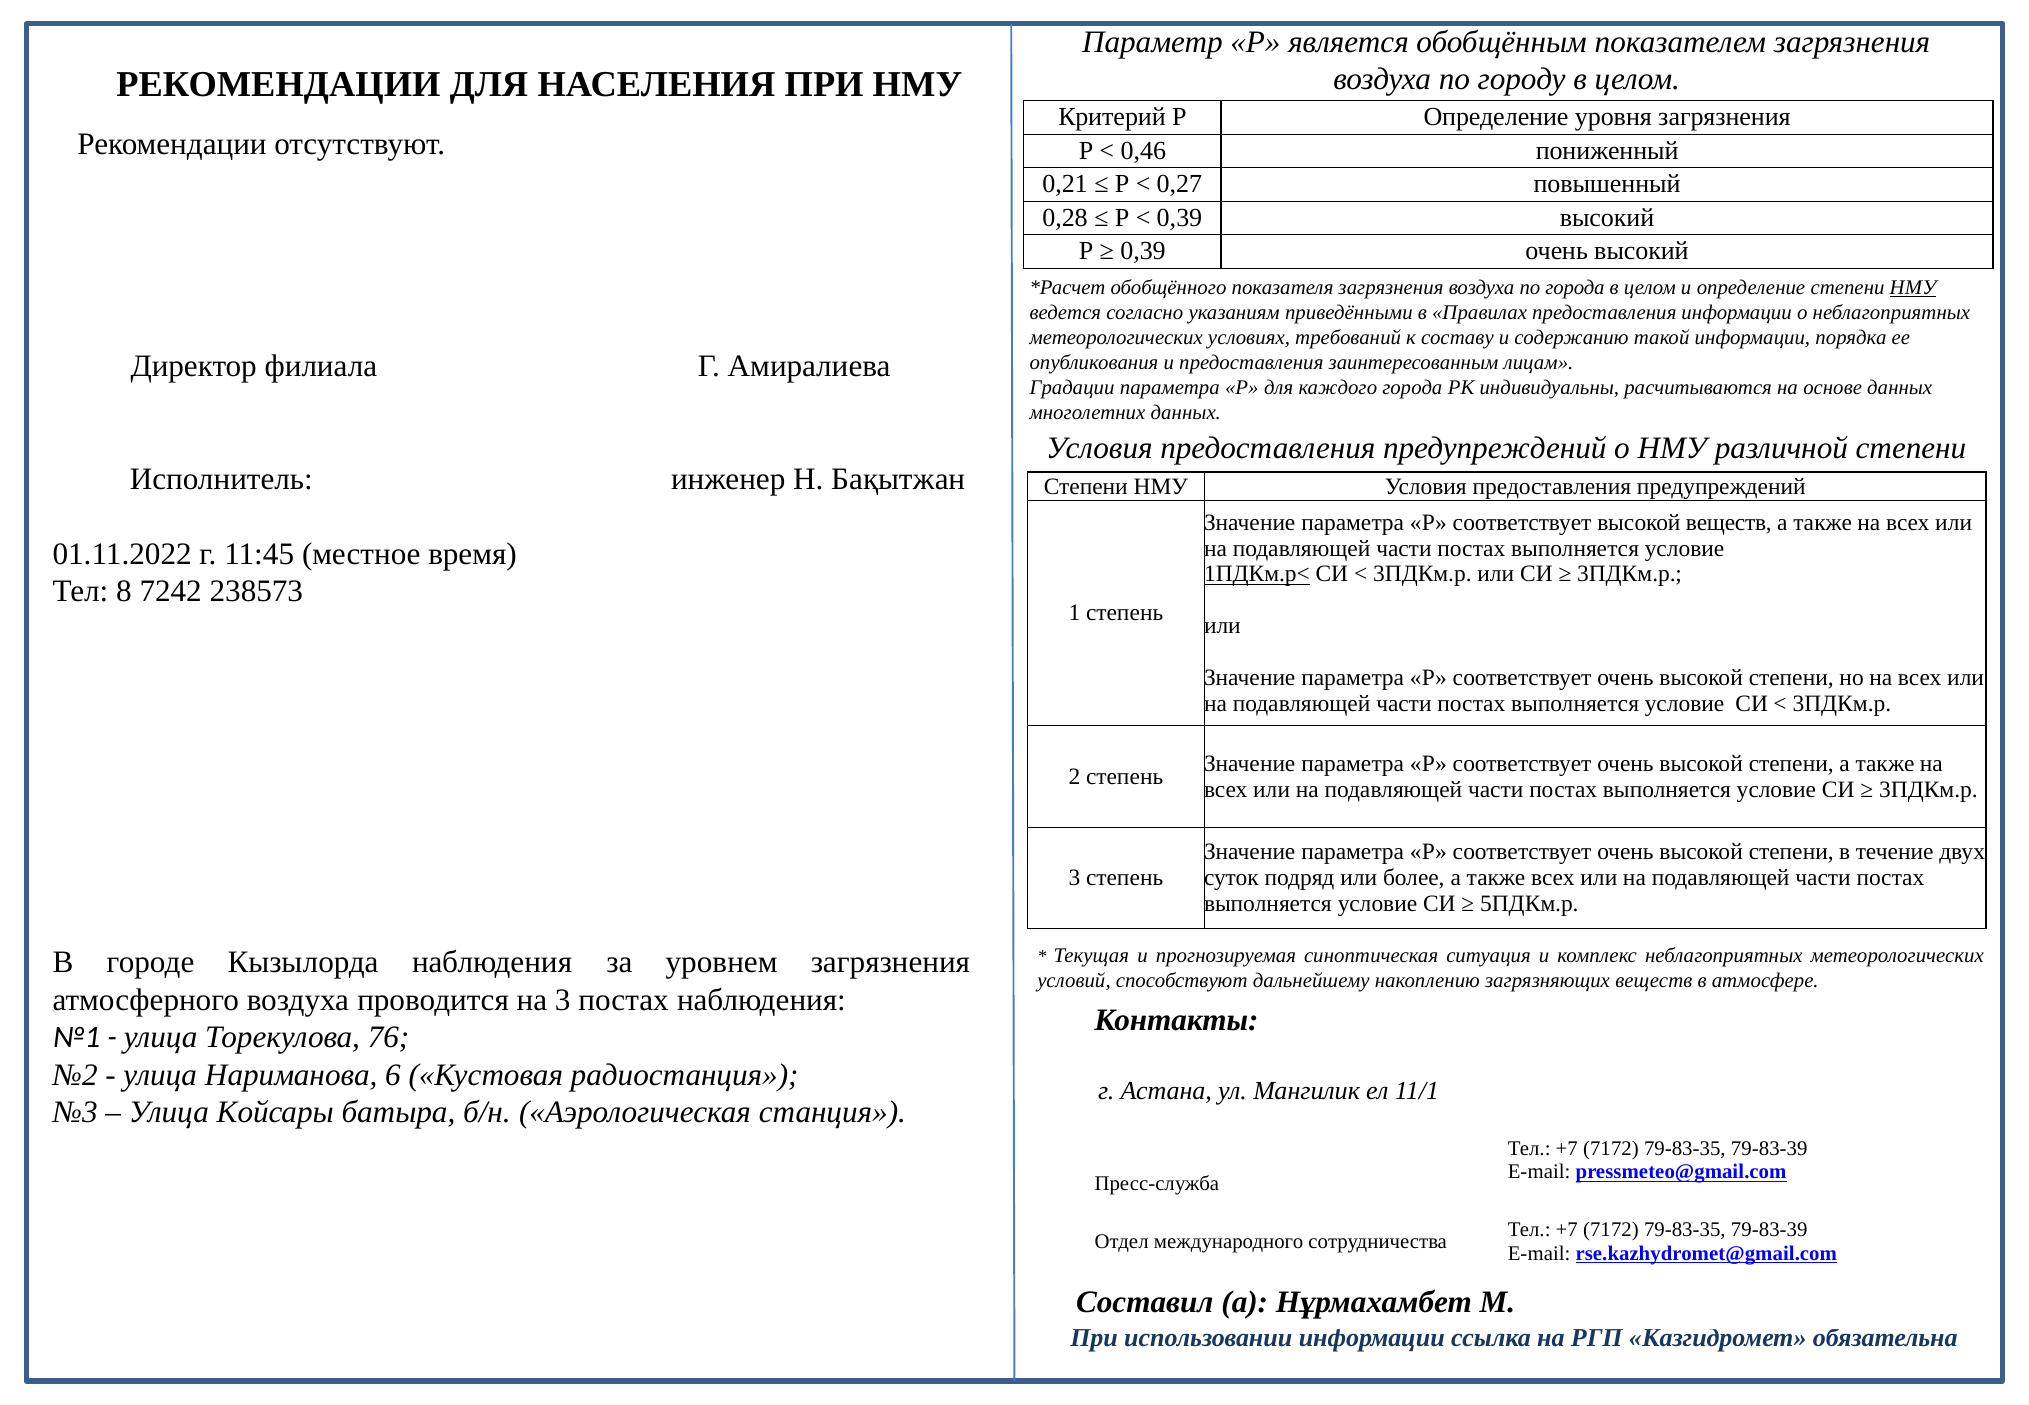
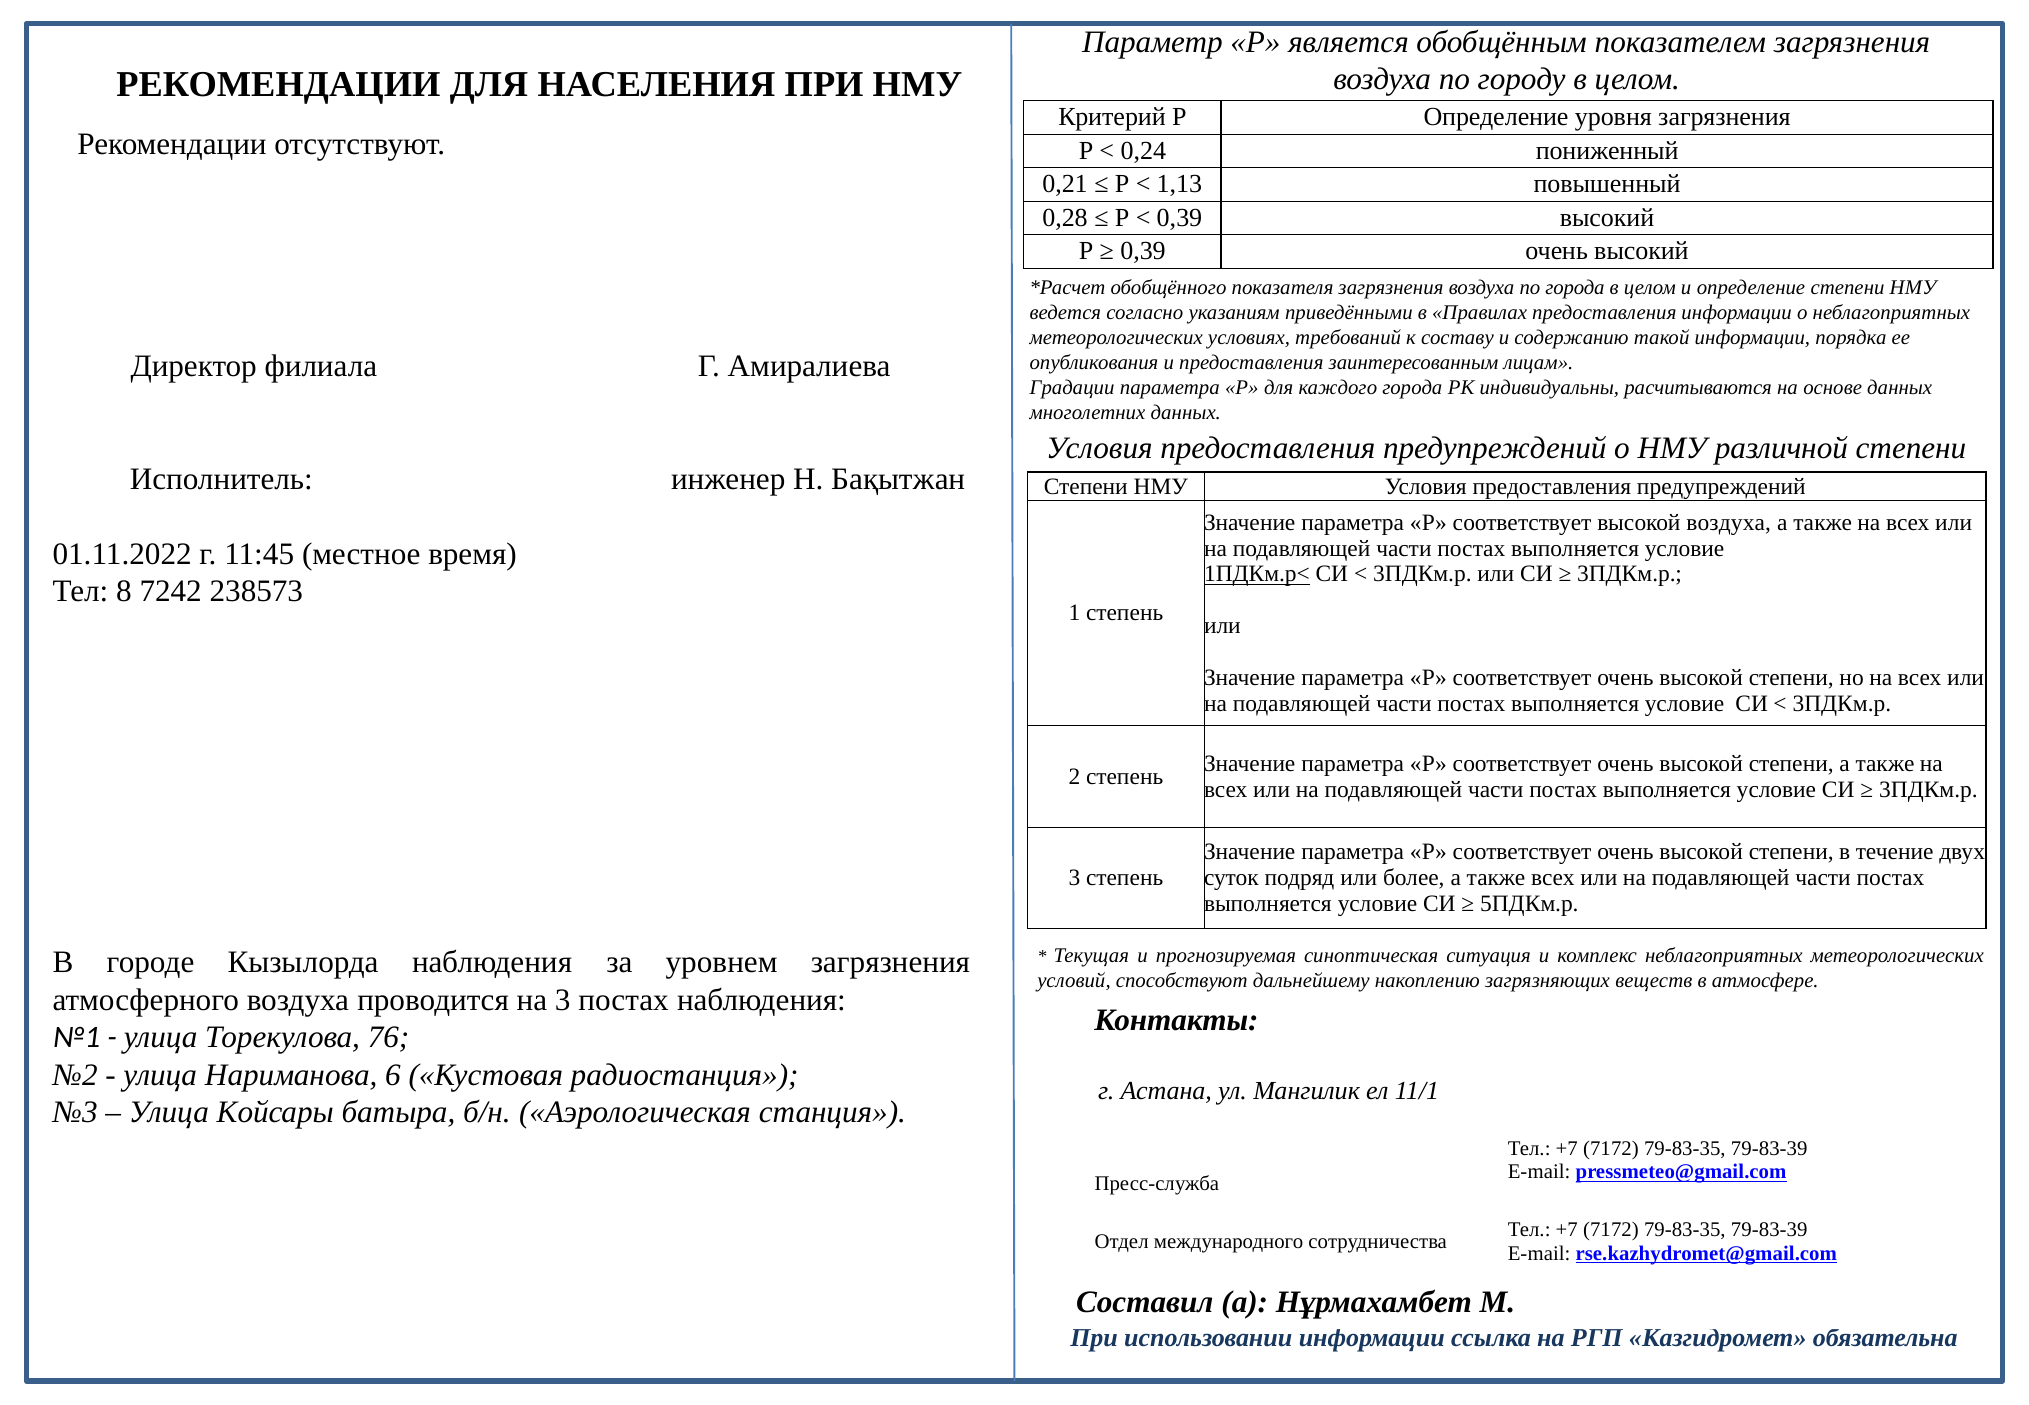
0,46: 0,46 -> 0,24
0,27: 0,27 -> 1,13
НМУ at (1913, 288) underline: present -> none
высокой веществ: веществ -> воздуха
